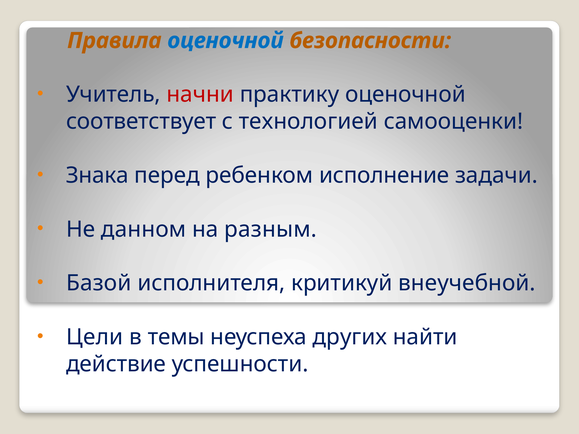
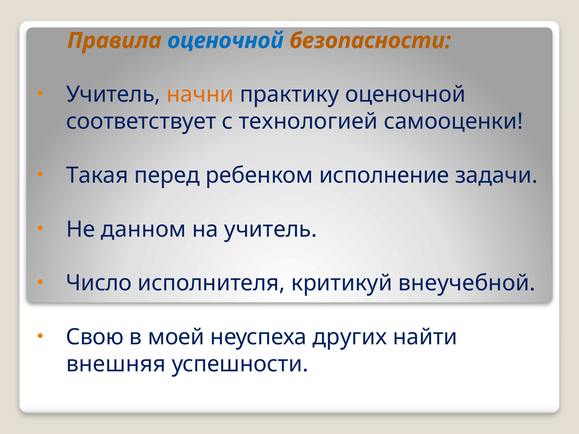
начни colour: red -> orange
Знака: Знака -> Такая
на разным: разным -> учитель
Базой: Базой -> Число
Цели: Цели -> Свою
темы: темы -> моей
действие: действие -> внешняя
